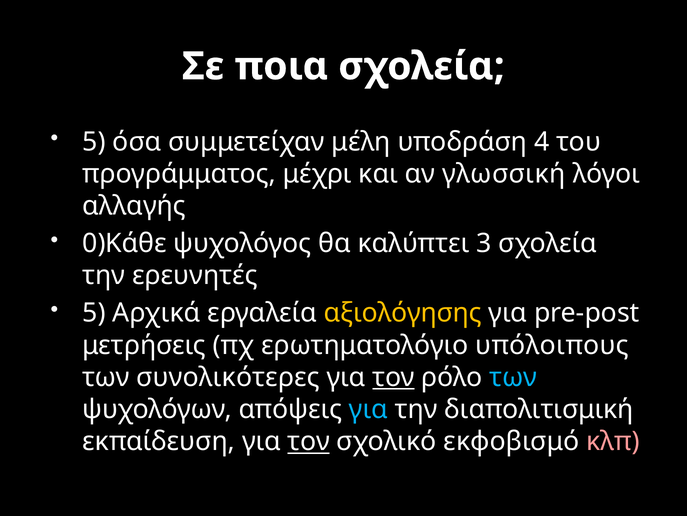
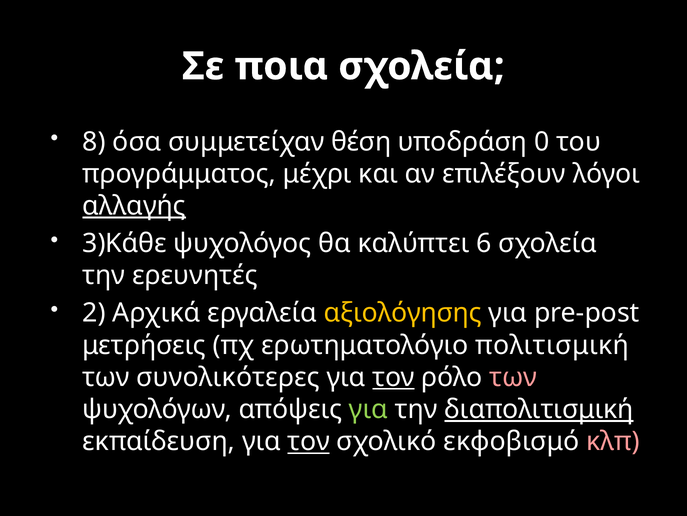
5 at (94, 142): 5 -> 8
μέλη: μέλη -> θέση
4: 4 -> 0
γλωσσική: γλωσσική -> επιλέξουν
αλλαγής underline: none -> present
0)Κάθε: 0)Κάθε -> 3)Κάθε
3: 3 -> 6
5 at (94, 313): 5 -> 2
υπόλοιπους: υπόλοιπους -> πολιτισμική
των at (513, 377) colour: light blue -> pink
για at (368, 409) colour: light blue -> light green
διαπολιτισμική underline: none -> present
